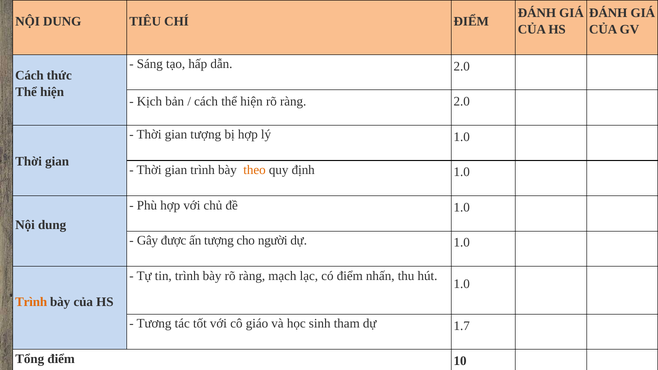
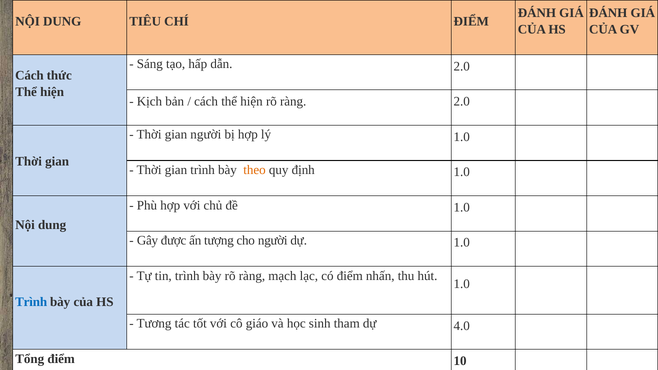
gian tượng: tượng -> người
Trình at (31, 302) colour: orange -> blue
1.7: 1.7 -> 4.0
